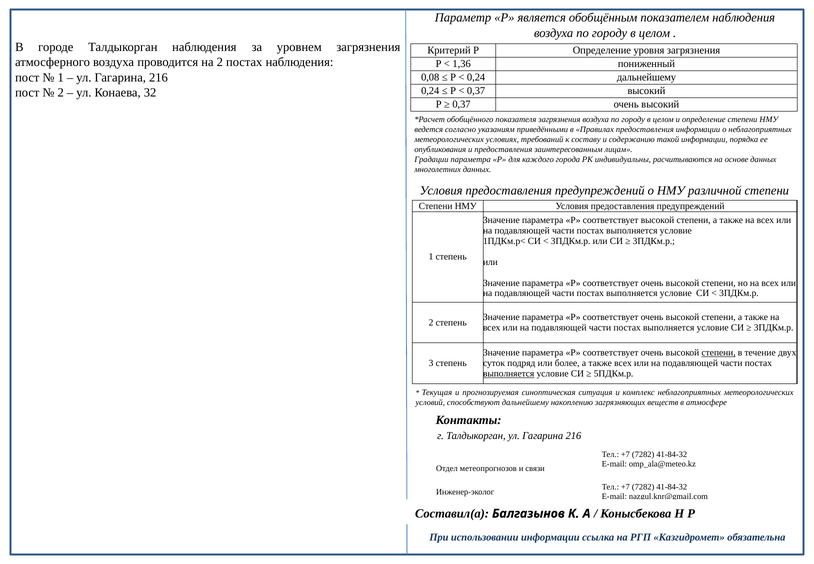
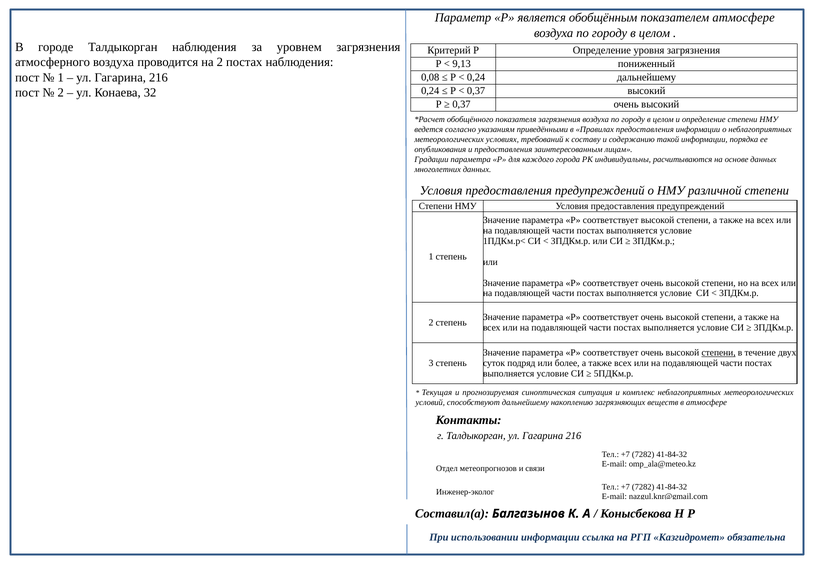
показателем наблюдения: наблюдения -> атмосфере
1,36: 1,36 -> 9,13
выполняется at (509, 373) underline: present -> none
